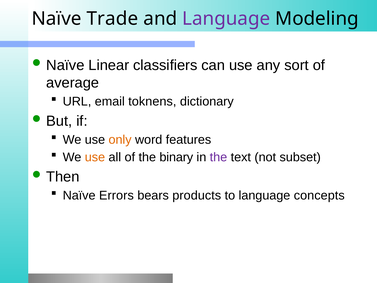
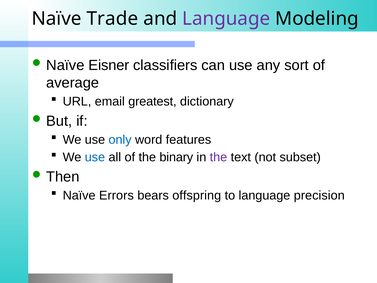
Linear: Linear -> Eisner
toknens: toknens -> greatest
only colour: orange -> blue
use at (95, 157) colour: orange -> blue
products: products -> offspring
concepts: concepts -> precision
